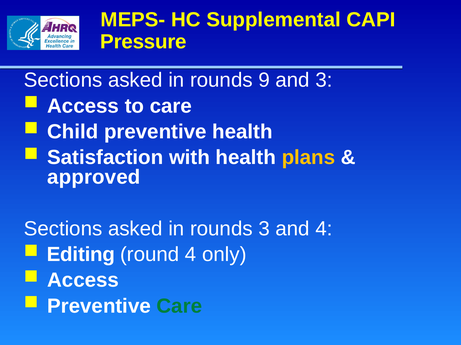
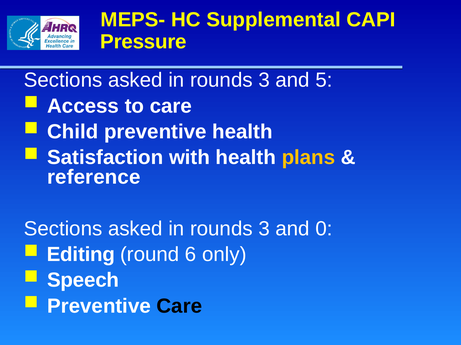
9 at (264, 80): 9 -> 3
and 3: 3 -> 5
approved: approved -> reference
and 4: 4 -> 0
round 4: 4 -> 6
Access at (83, 281): Access -> Speech
Care at (179, 307) colour: green -> black
